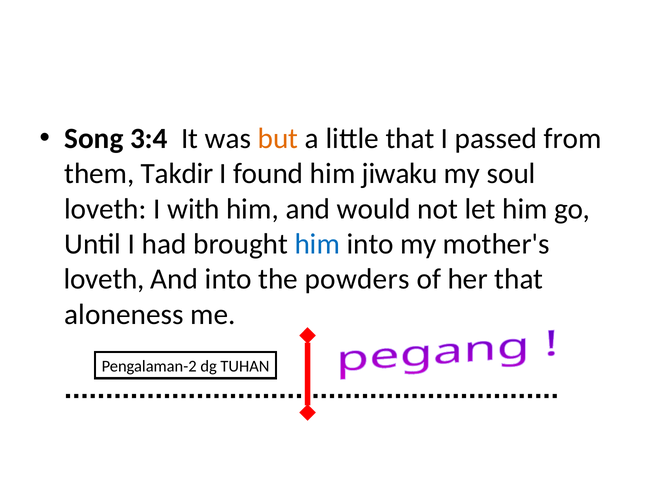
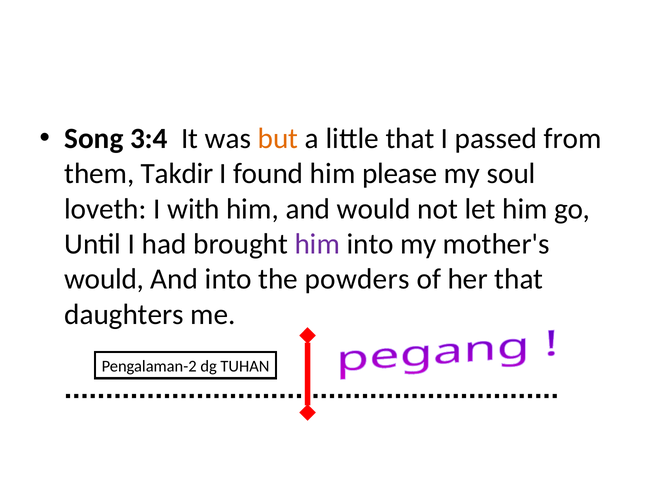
jiwaku: jiwaku -> please
him at (317, 244) colour: blue -> purple
loveth at (104, 279): loveth -> would
aloneness: aloneness -> daughters
